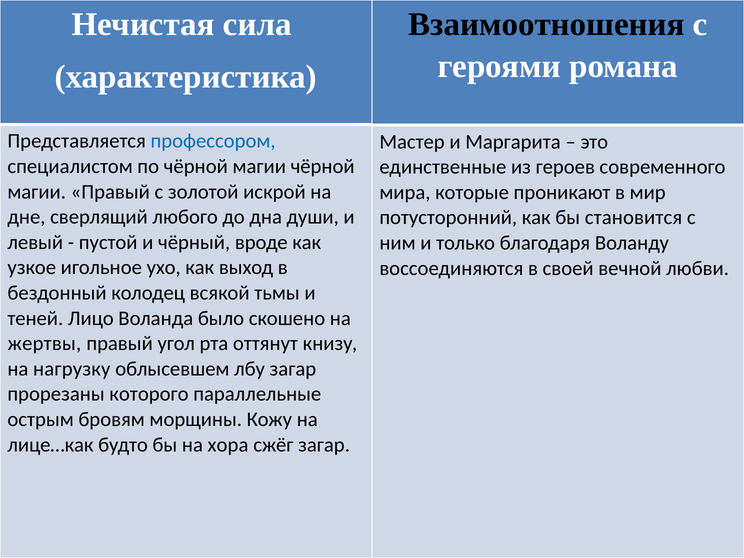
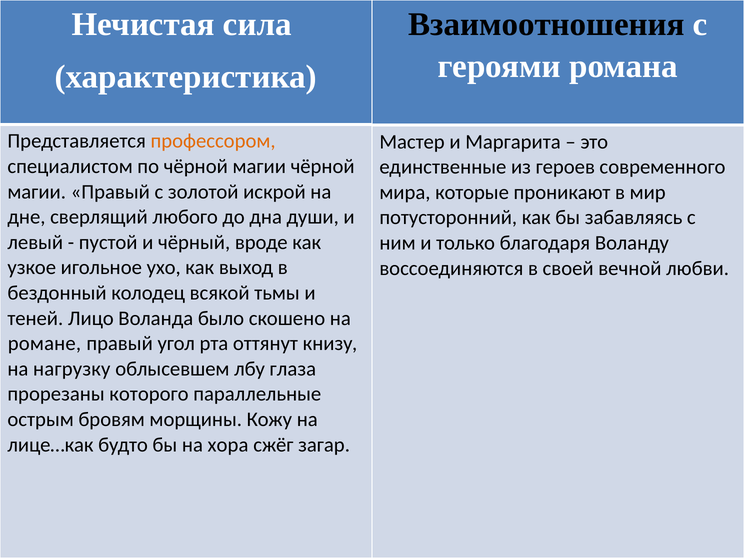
профессором colour: blue -> orange
становится: становится -> забавляясь
жертвы: жертвы -> романе
лбу загар: загар -> глаза
